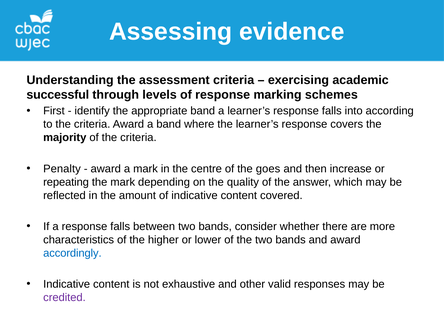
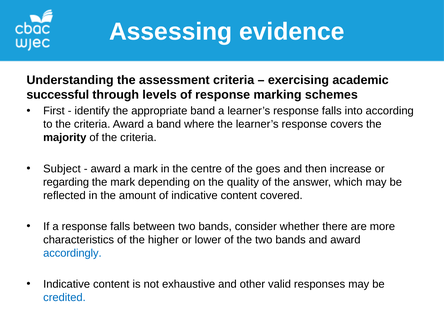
Penalty: Penalty -> Subject
repeating: repeating -> regarding
credited colour: purple -> blue
